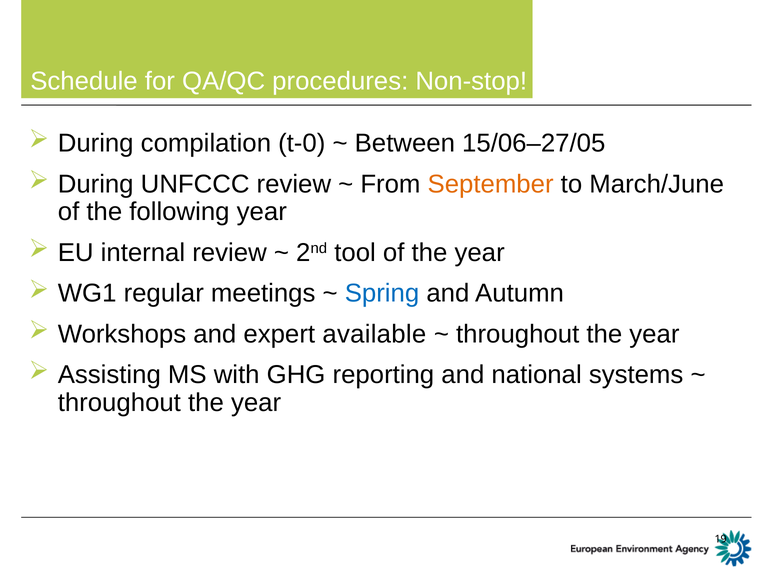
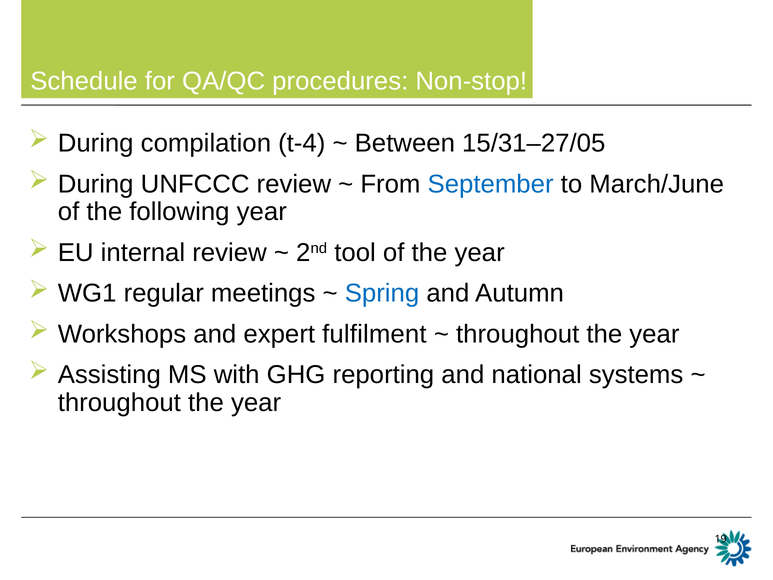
t-0: t-0 -> t-4
15/06–27/05: 15/06–27/05 -> 15/31–27/05
September colour: orange -> blue
available: available -> fulfilment
